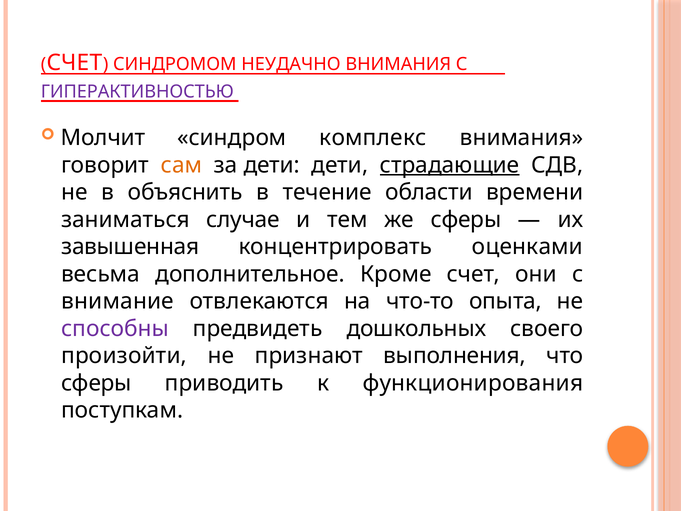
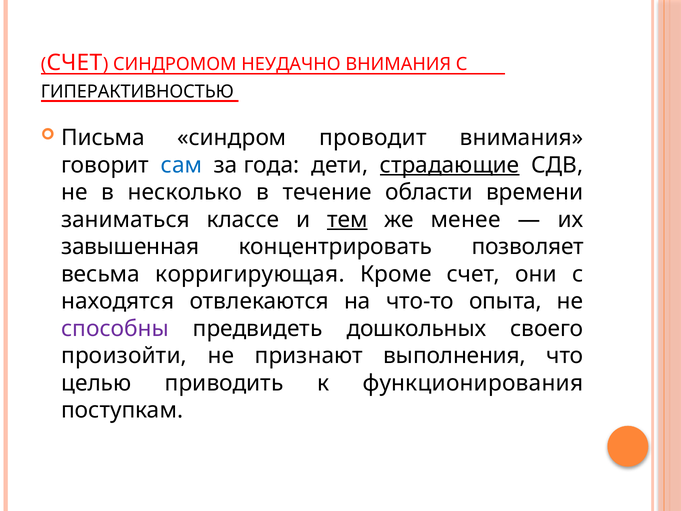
ГИПЕРАКТИВНОСТЬЮ colour: purple -> black
Молчит: Молчит -> Письма
комплекс: комплекс -> проводит
сам colour: orange -> blue
за дети: дети -> года
объяснить: объяснить -> несколько
случае: случае -> классе
тем underline: none -> present
же сферы: сферы -> менее
оценками: оценками -> позволяет
дополнительное: дополнительное -> корригирующая
внимание: внимание -> находятся
сферы at (96, 383): сферы -> целью
